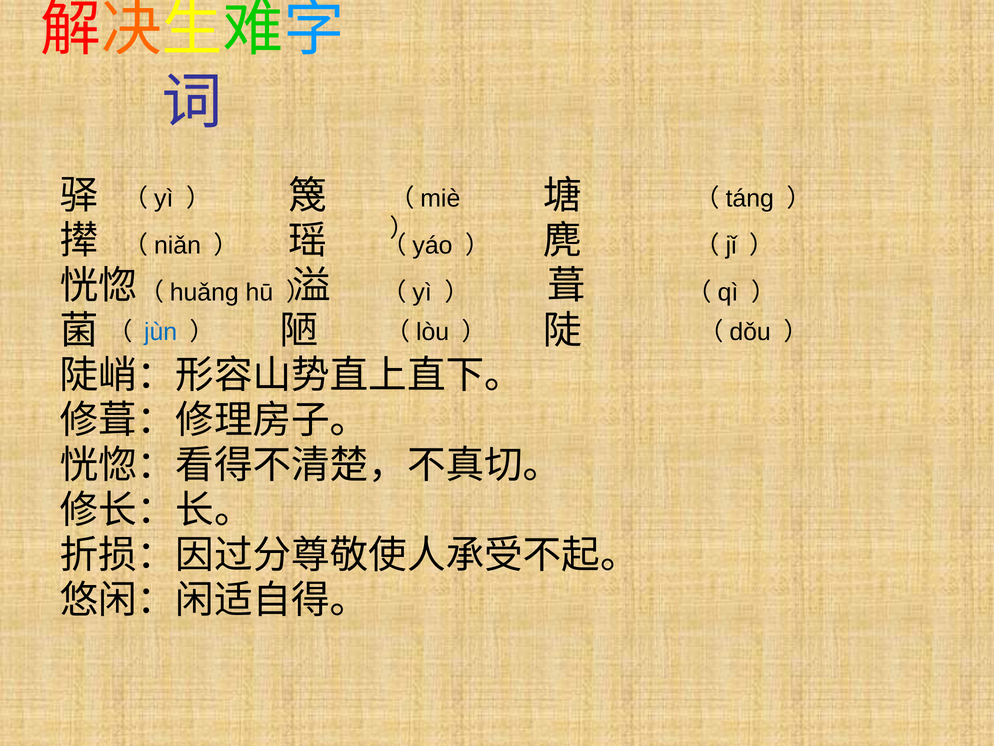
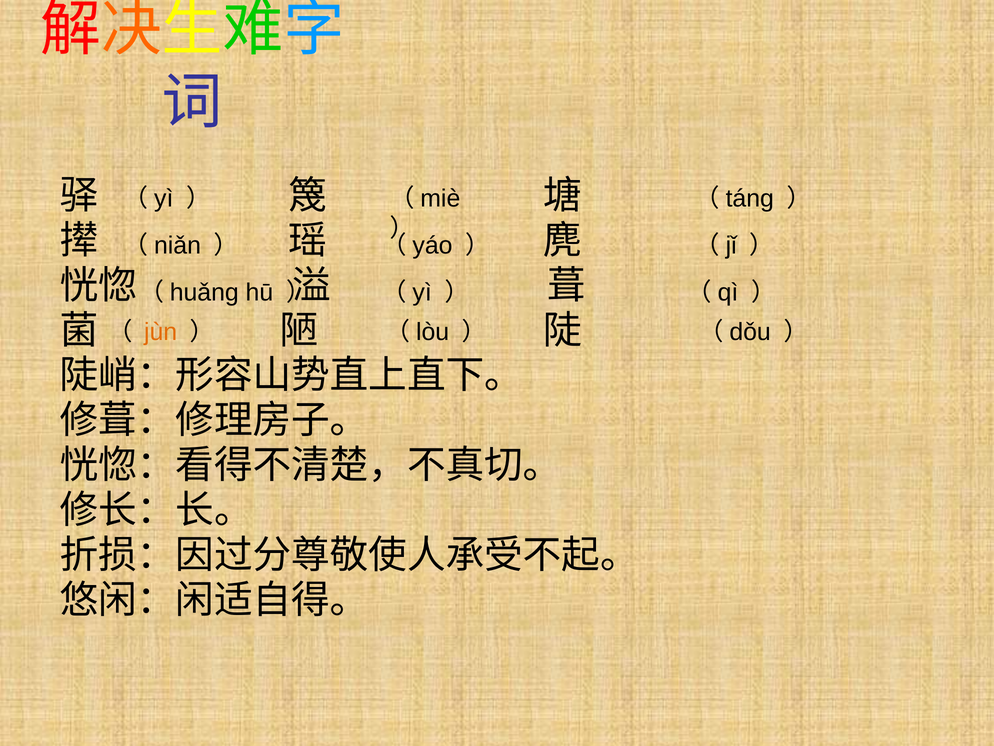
jùn colour: blue -> orange
